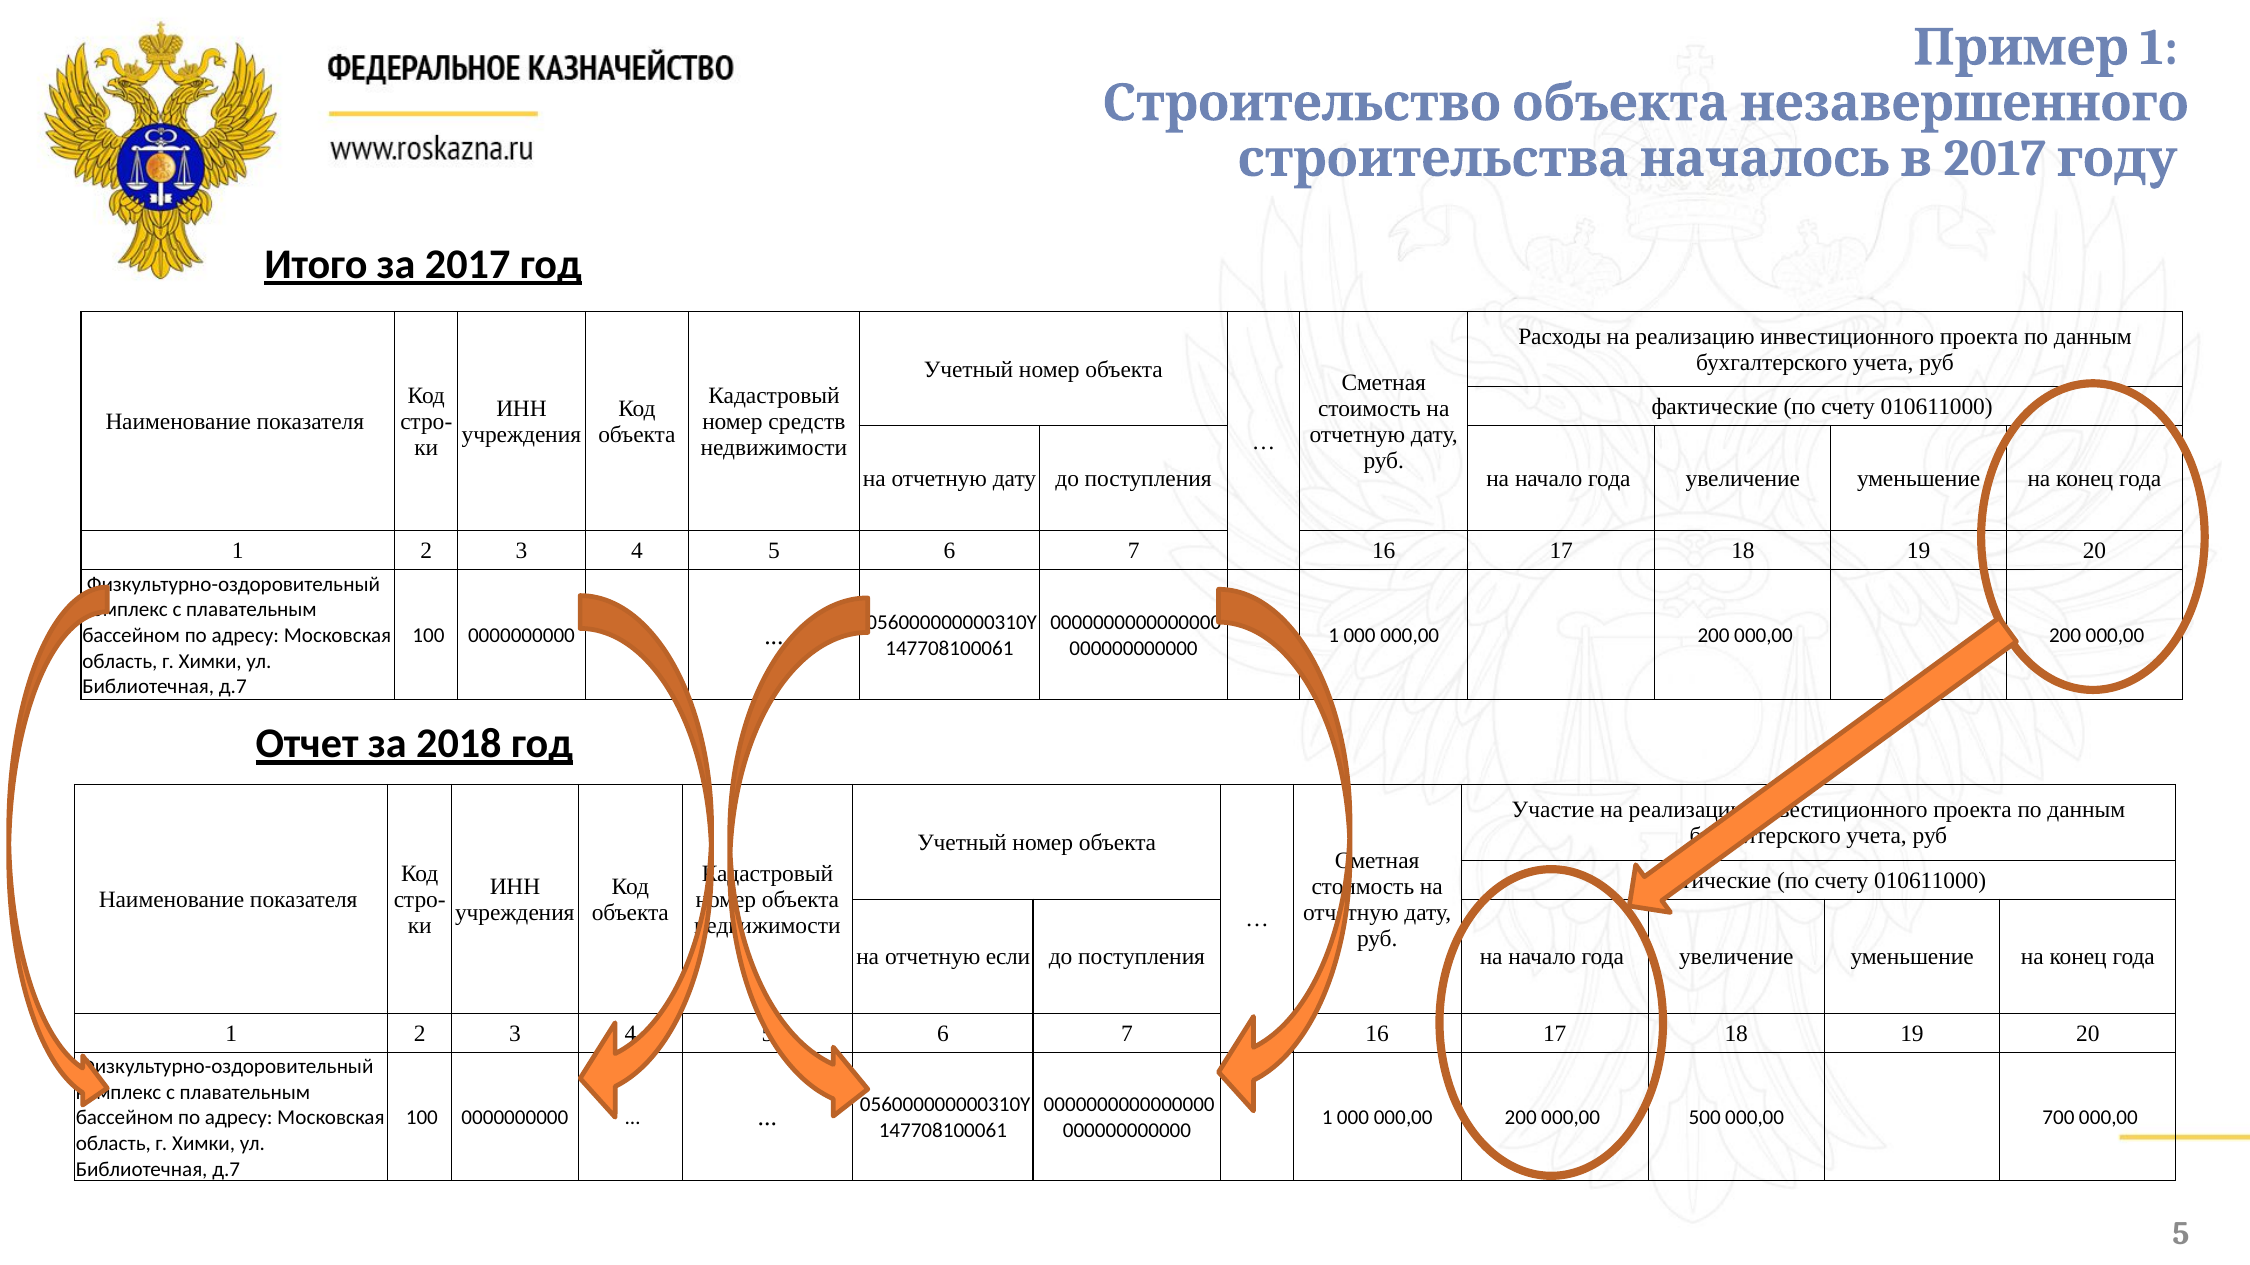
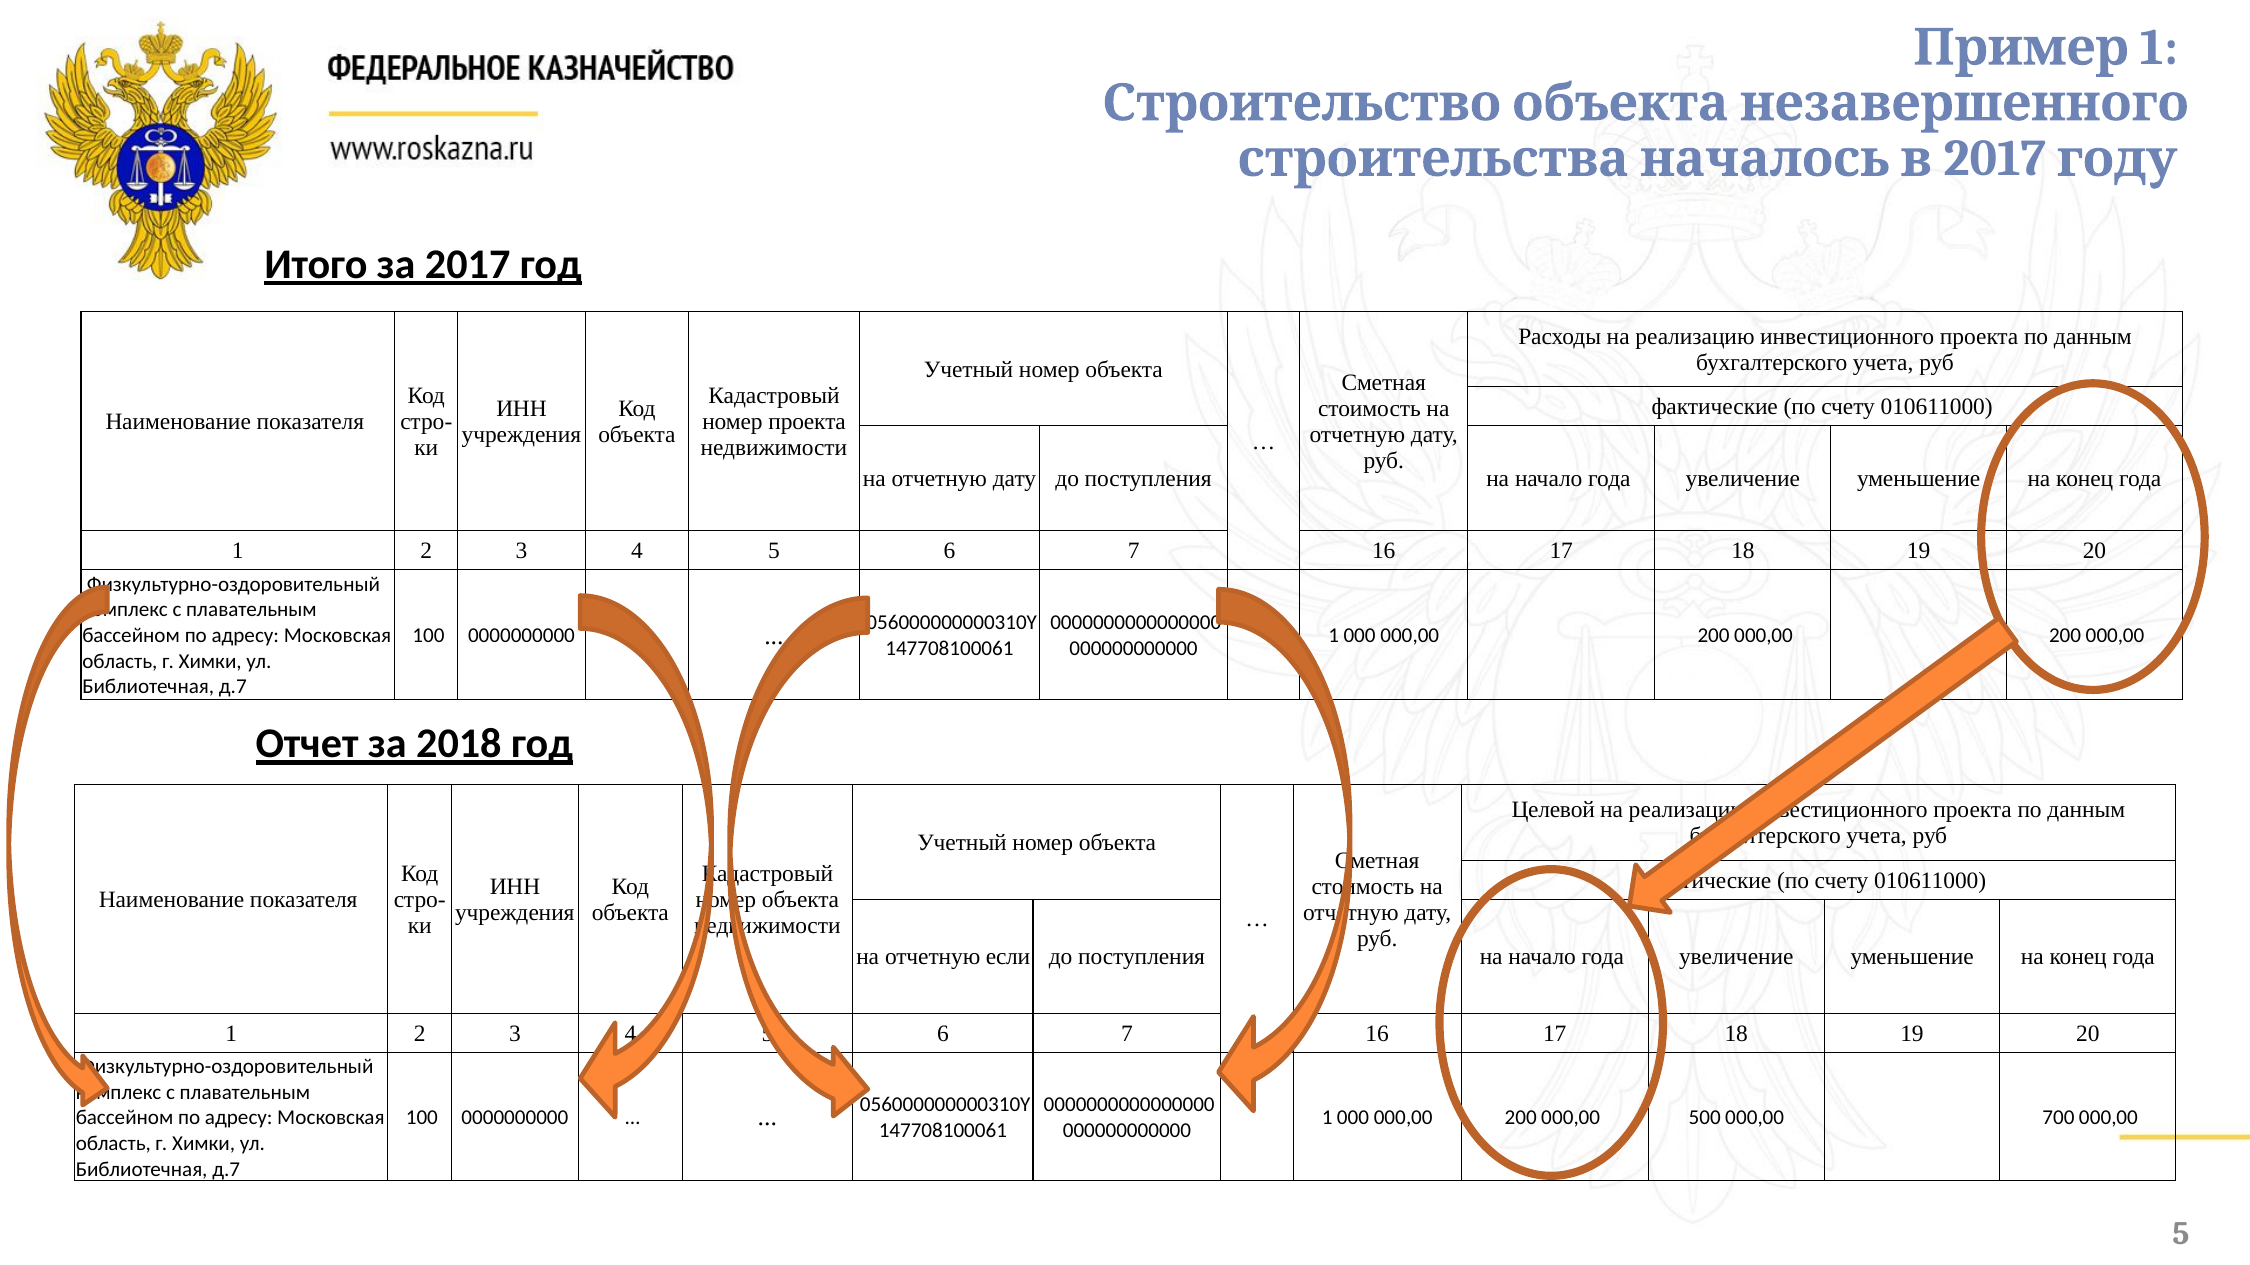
номер средств: средств -> проекта
Участие: Участие -> Целевой
